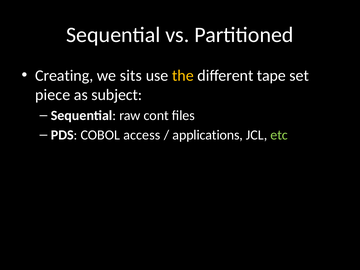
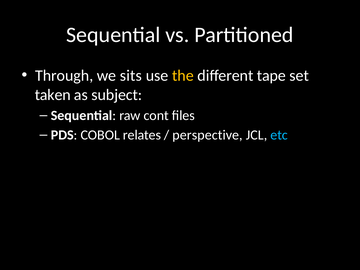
Creating: Creating -> Through
piece: piece -> taken
access: access -> relates
applications: applications -> perspective
etc colour: light green -> light blue
